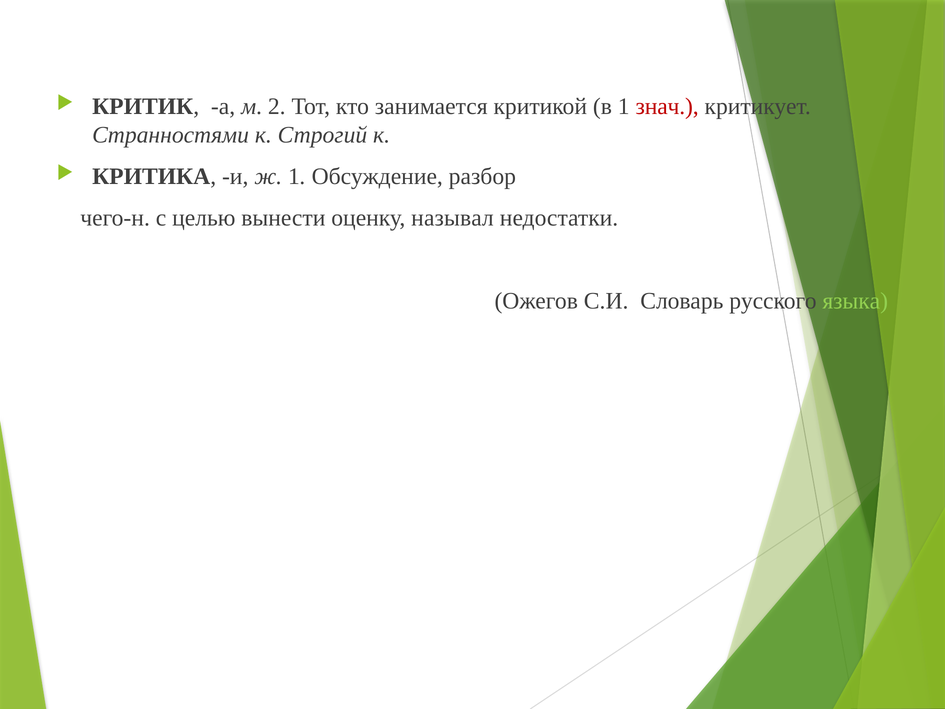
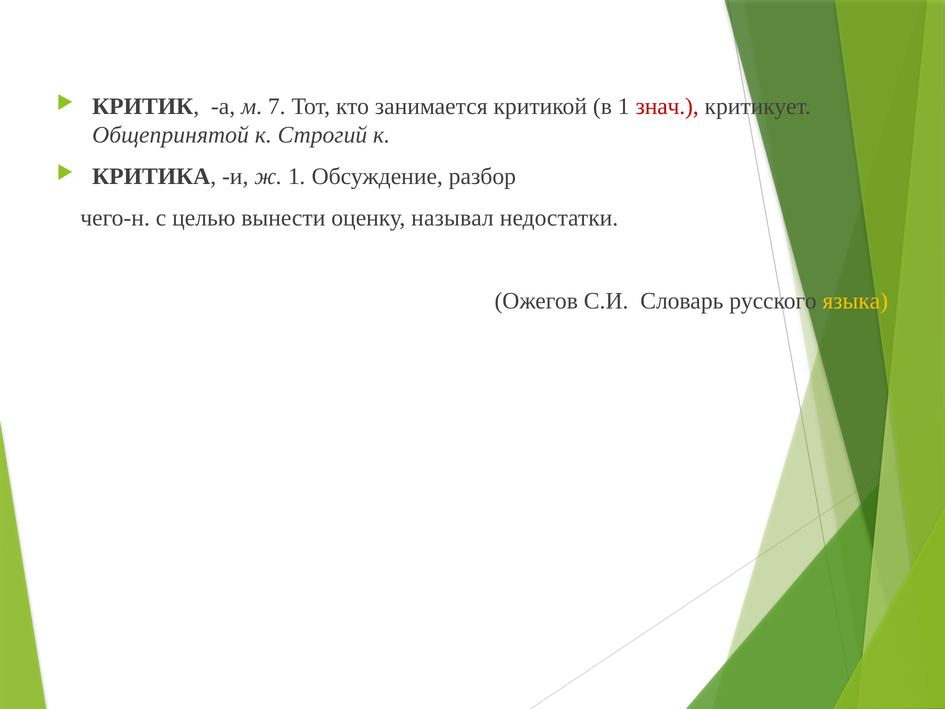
2: 2 -> 7
Странностями: Странностями -> Общепринятой
языка colour: light green -> yellow
